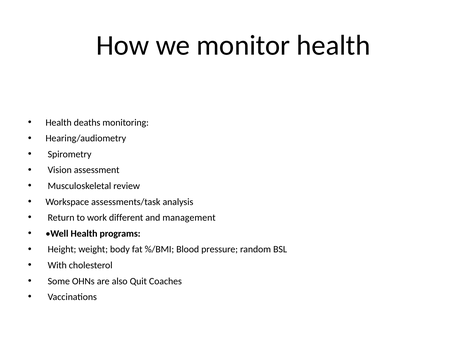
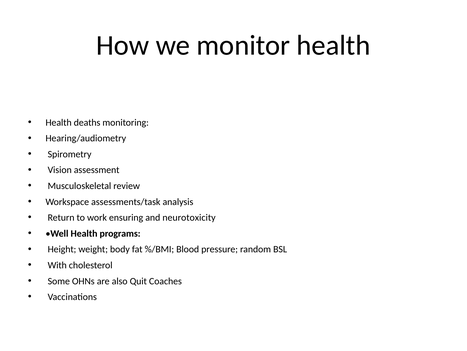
different: different -> ensuring
management: management -> neurotoxicity
